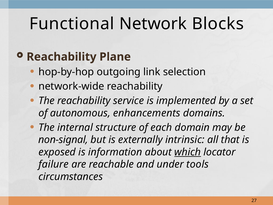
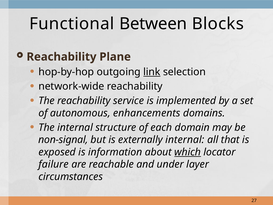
Network: Network -> Between
link underline: none -> present
externally intrinsic: intrinsic -> internal
tools: tools -> layer
